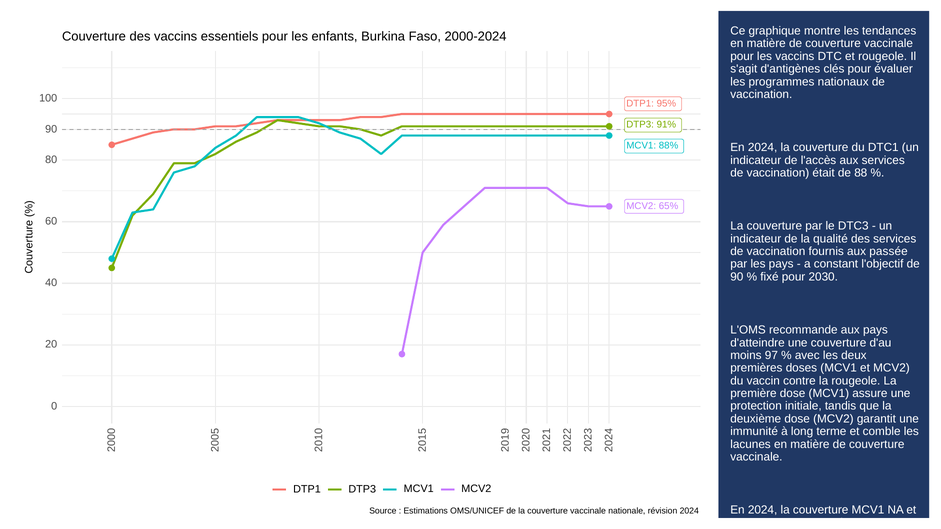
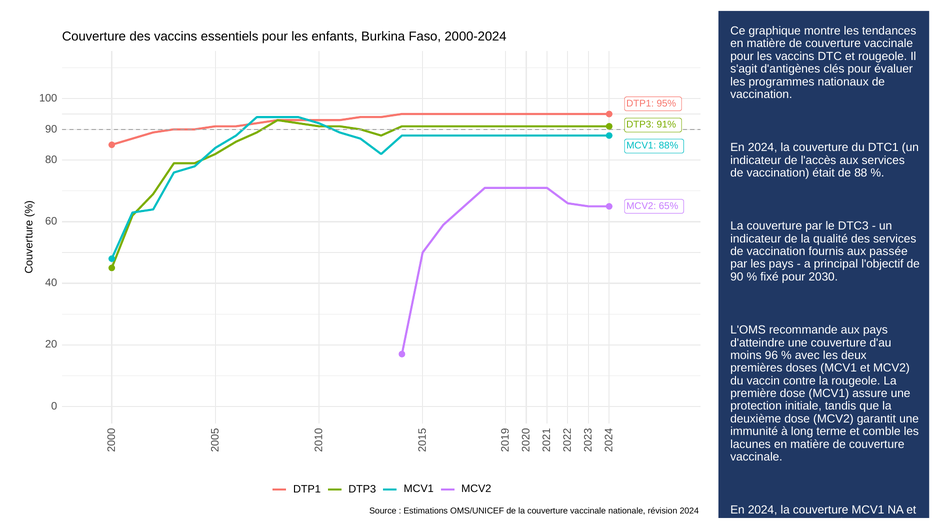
constant: constant -> principal
97: 97 -> 96
